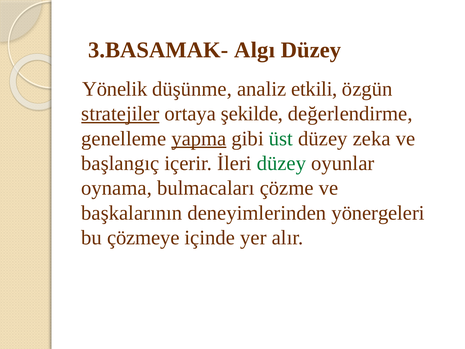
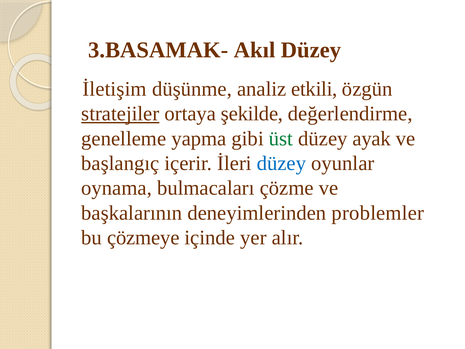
Algı: Algı -> Akıl
Yönelik: Yönelik -> İletişim
yapma underline: present -> none
zeka: zeka -> ayak
düzey at (281, 163) colour: green -> blue
yönergeleri: yönergeleri -> problemler
